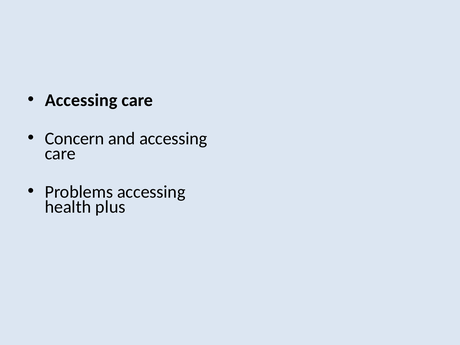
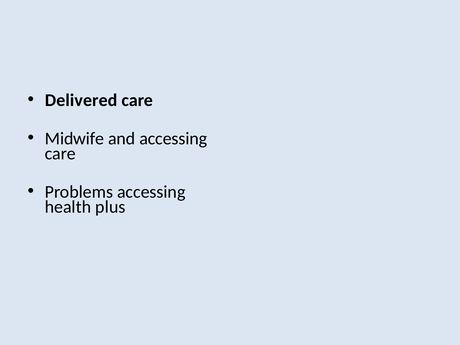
Accessing at (81, 100): Accessing -> Delivered
Concern: Concern -> Midwife
